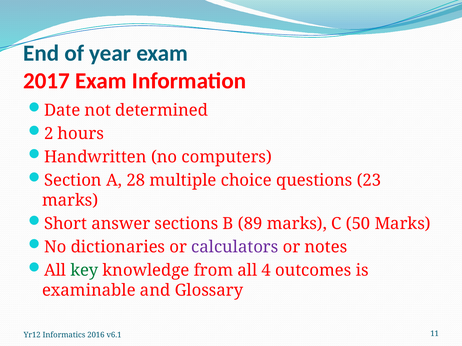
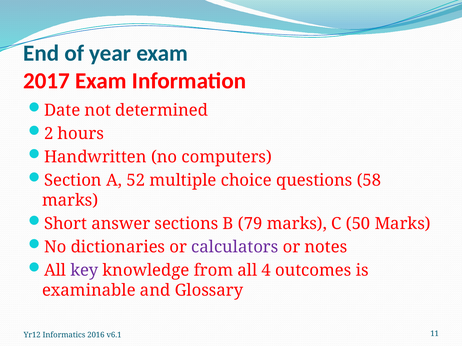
28: 28 -> 52
23: 23 -> 58
89: 89 -> 79
key colour: green -> purple
